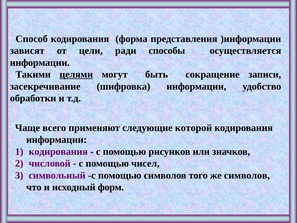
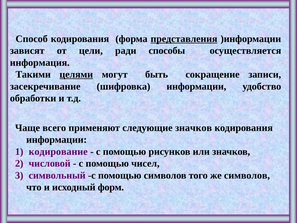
представления underline: none -> present
информации at (40, 63): информации -> информация
следующие которой: которой -> значков
кодирования at (58, 151): кодирования -> кодирование
